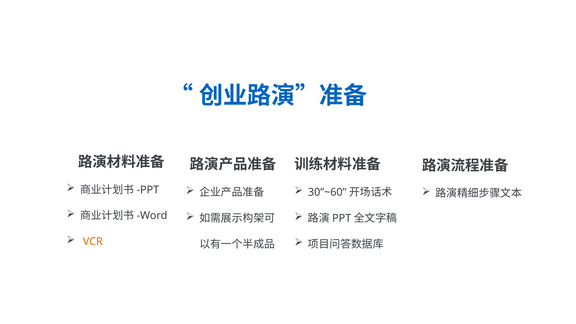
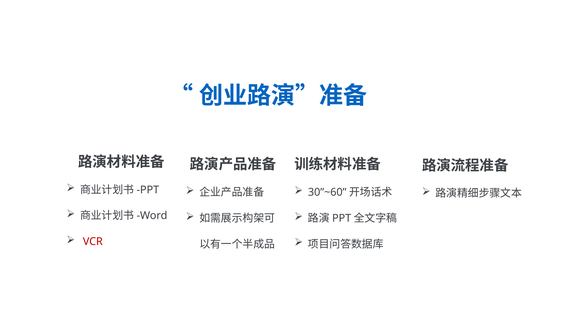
VCR colour: orange -> red
